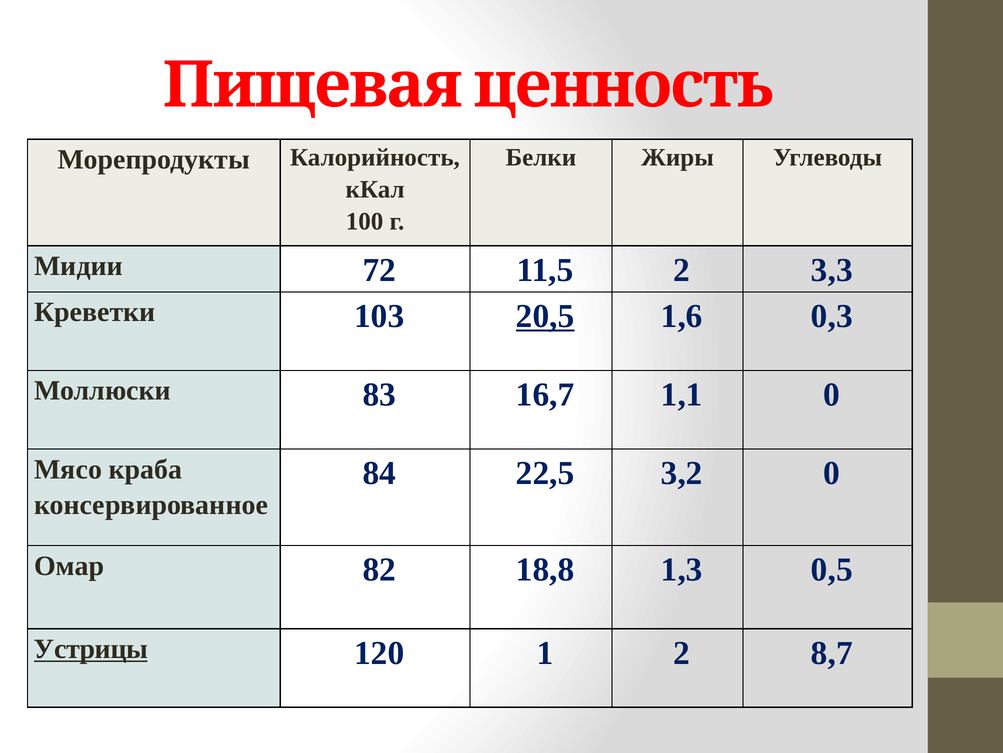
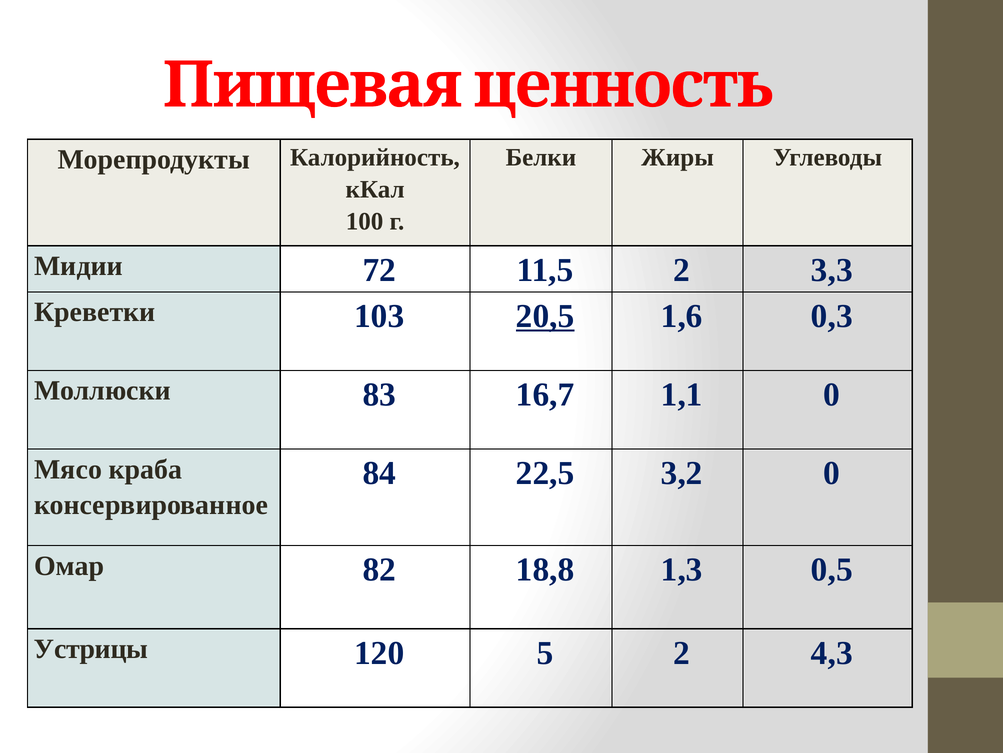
Устрицы underline: present -> none
1: 1 -> 5
8,7: 8,7 -> 4,3
